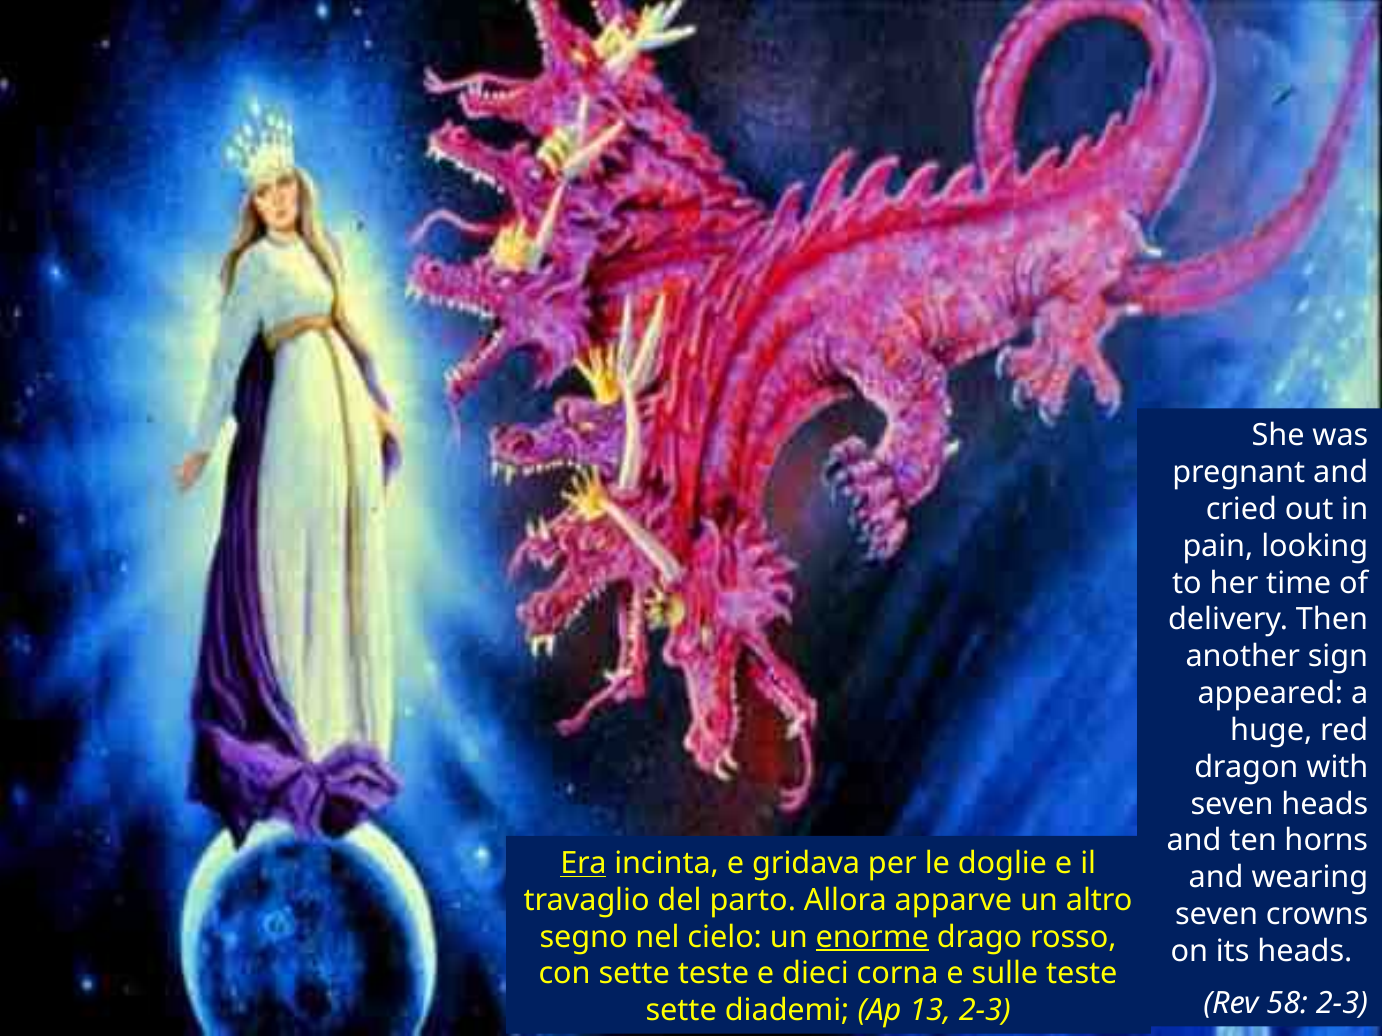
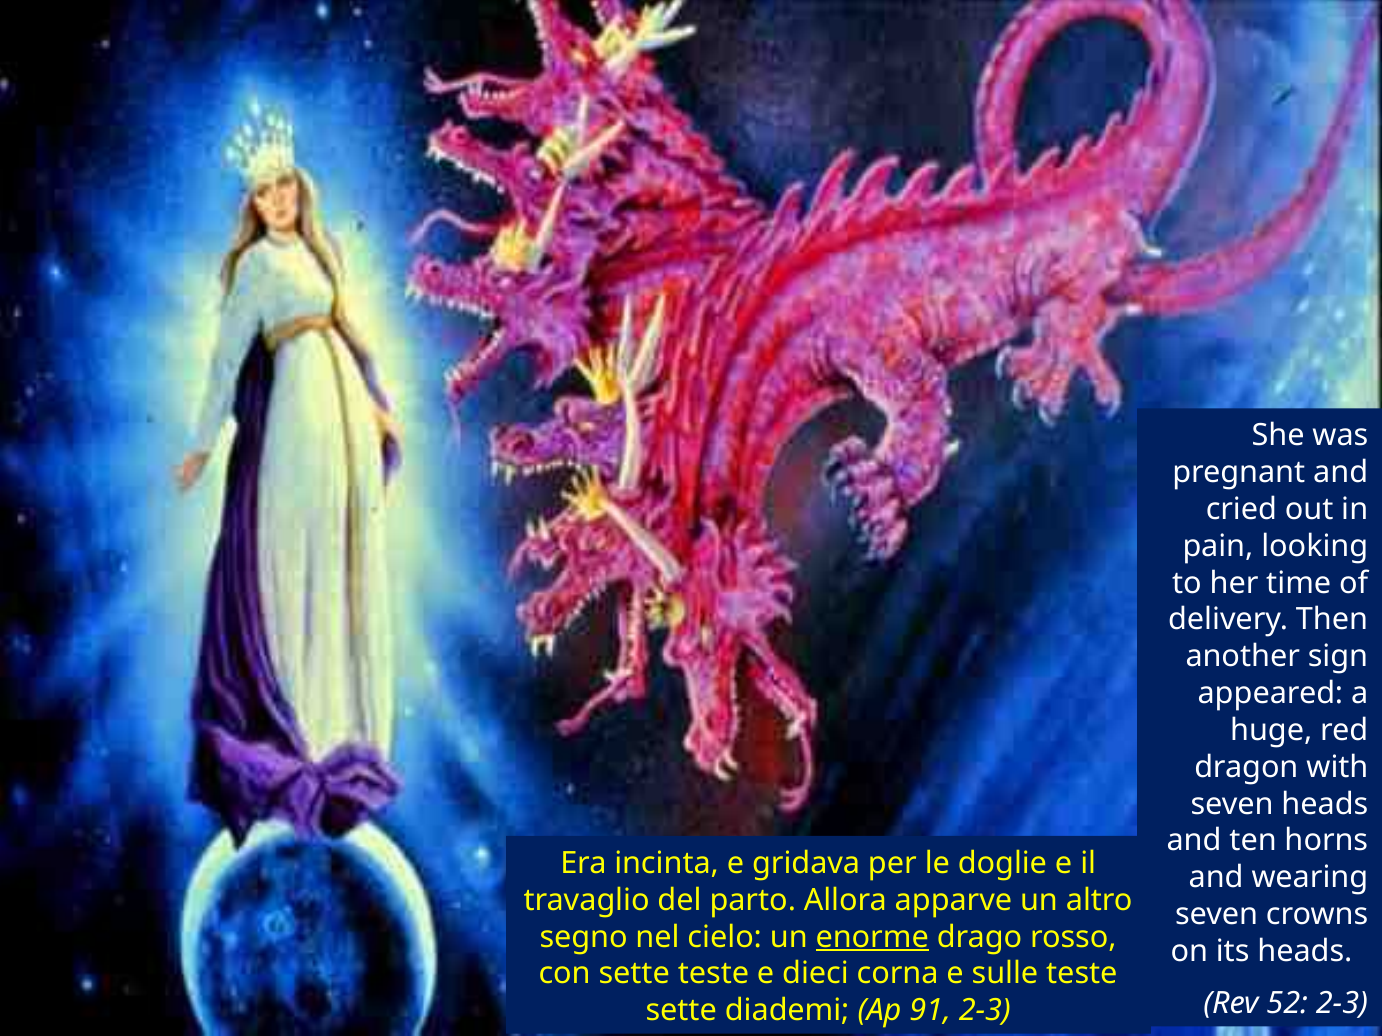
Era underline: present -> none
58: 58 -> 52
13: 13 -> 91
